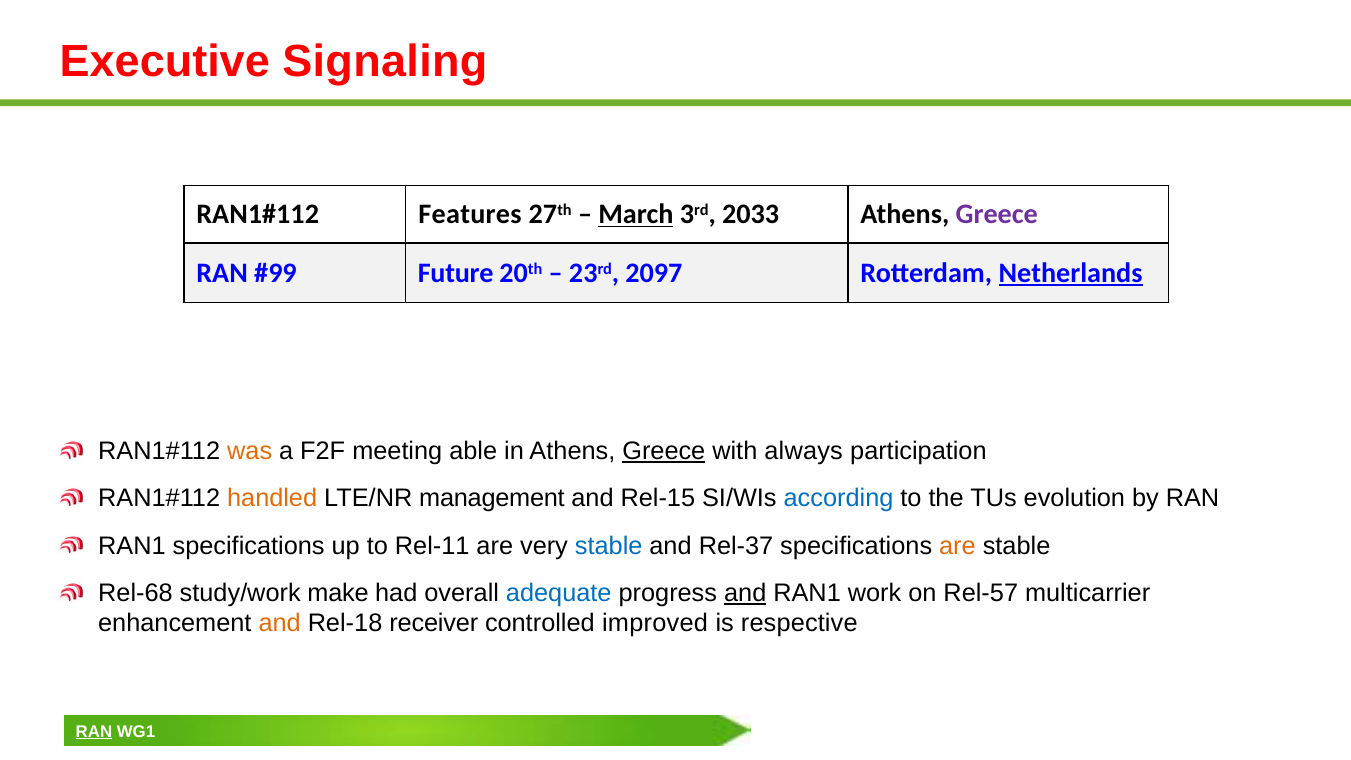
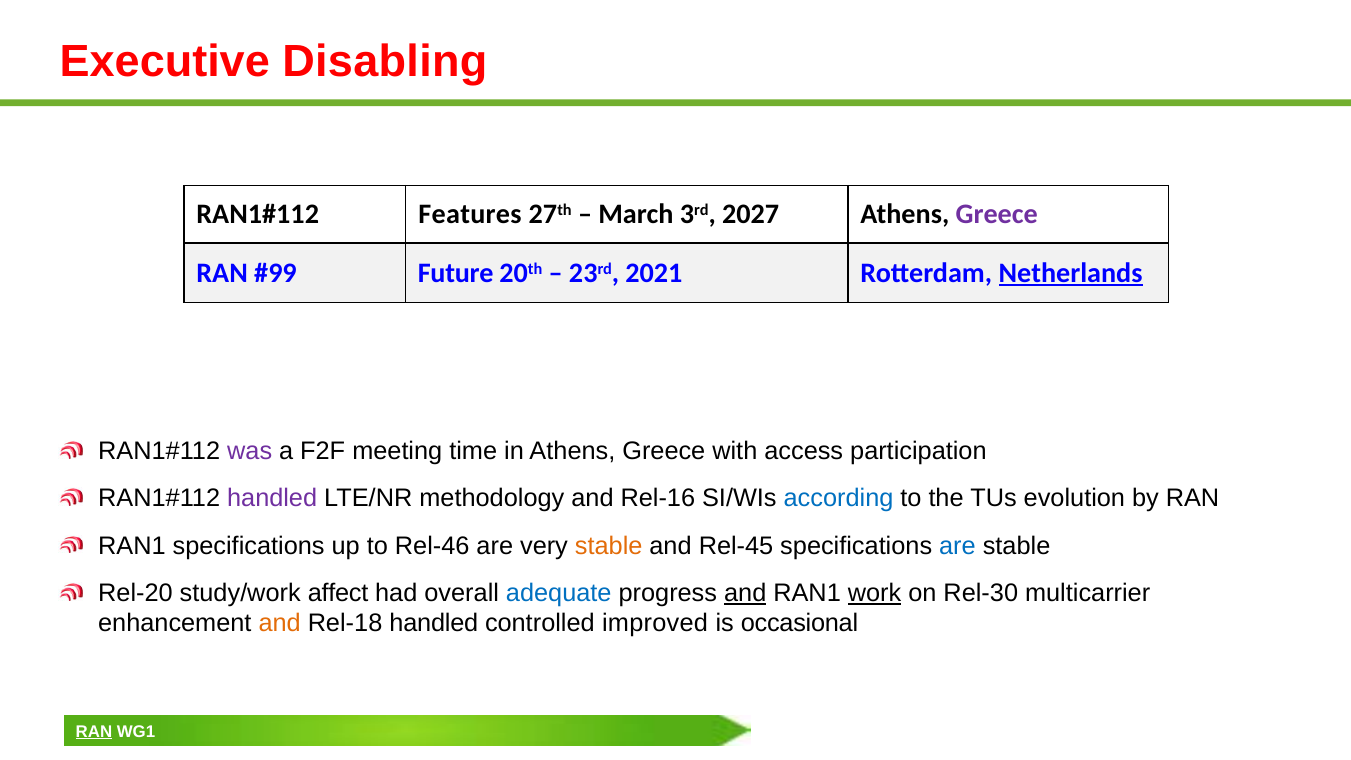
Signaling: Signaling -> Disabling
March underline: present -> none
2033: 2033 -> 2027
2097: 2097 -> 2021
was colour: orange -> purple
able: able -> time
Greece at (664, 451) underline: present -> none
always: always -> access
handled at (272, 499) colour: orange -> purple
management: management -> methodology
Rel-15: Rel-15 -> Rel-16
Rel-11: Rel-11 -> Rel-46
stable at (609, 546) colour: blue -> orange
Rel-37: Rel-37 -> Rel-45
are at (957, 546) colour: orange -> blue
Rel-68: Rel-68 -> Rel-20
make: make -> affect
work underline: none -> present
Rel-57: Rel-57 -> Rel-30
Rel-18 receiver: receiver -> handled
respective: respective -> occasional
